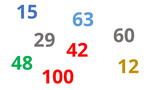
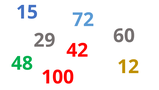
63: 63 -> 72
